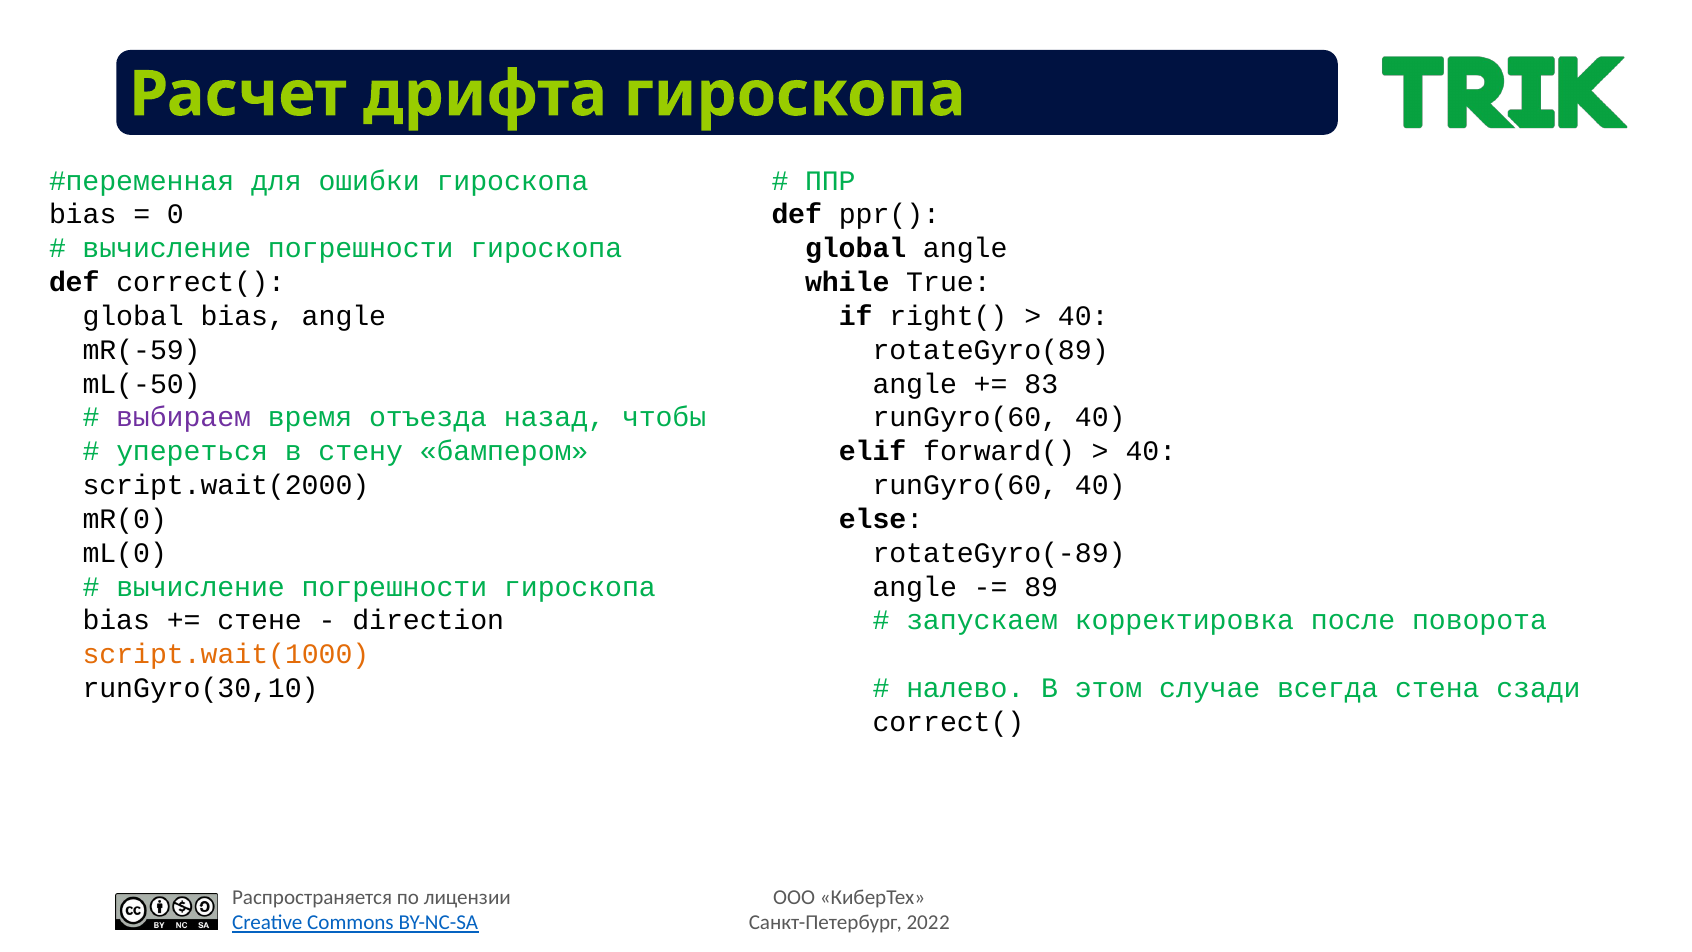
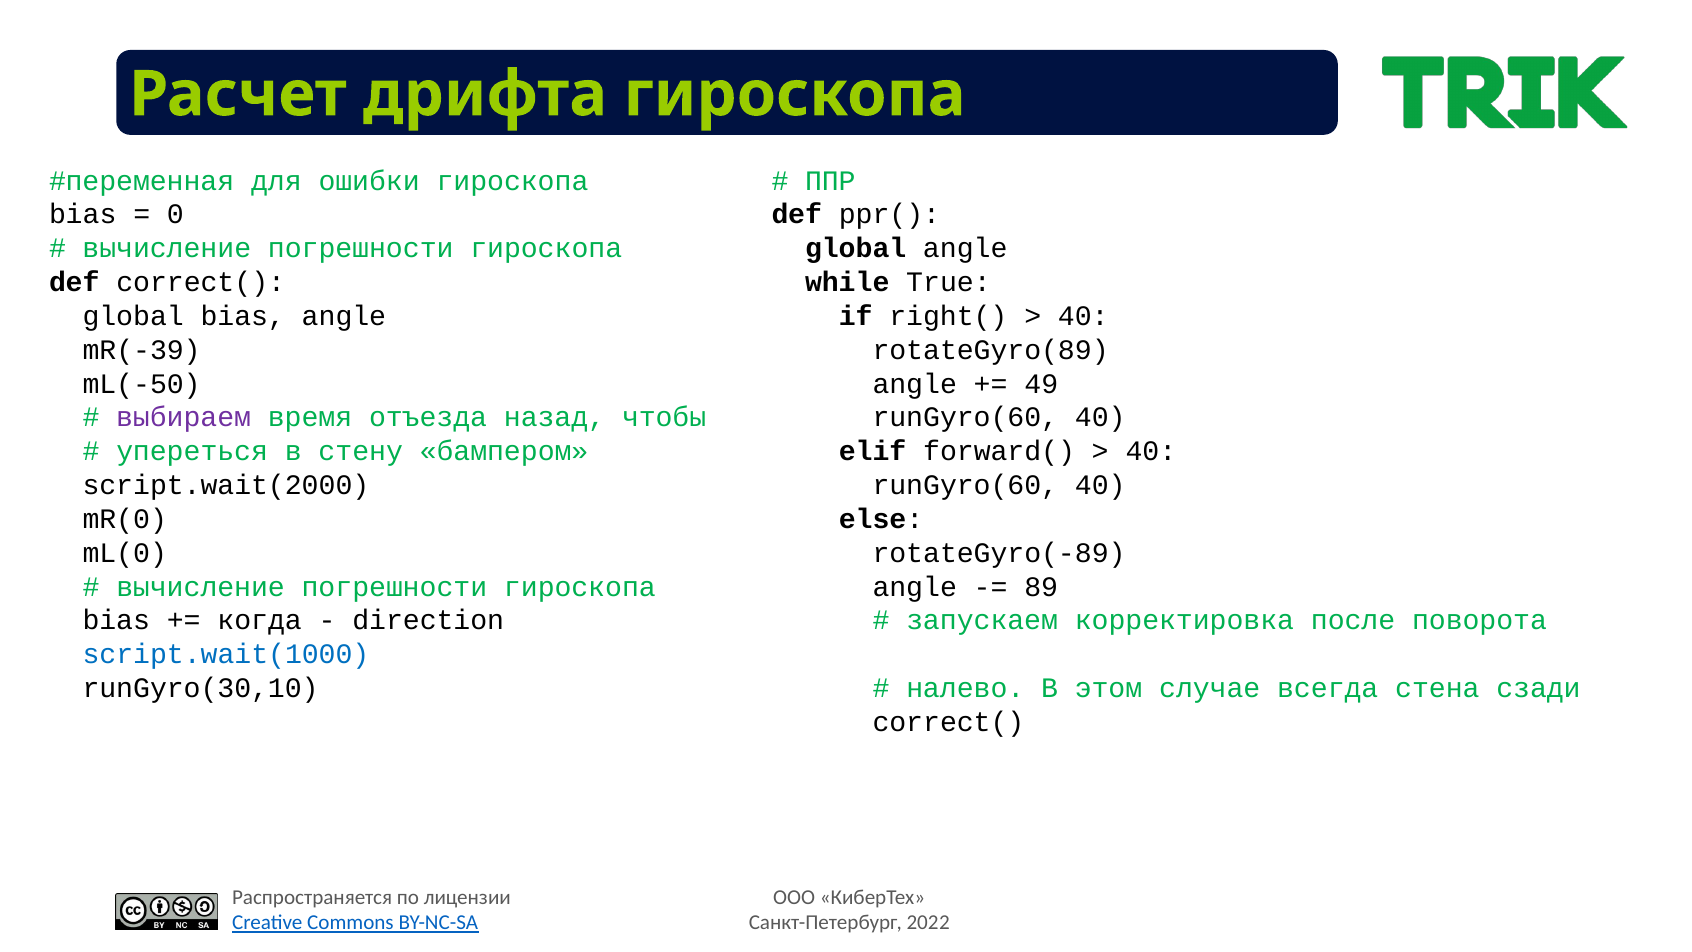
mR(-59: mR(-59 -> mR(-39
83: 83 -> 49
стене: стене -> когда
script.wait(1000 colour: orange -> blue
